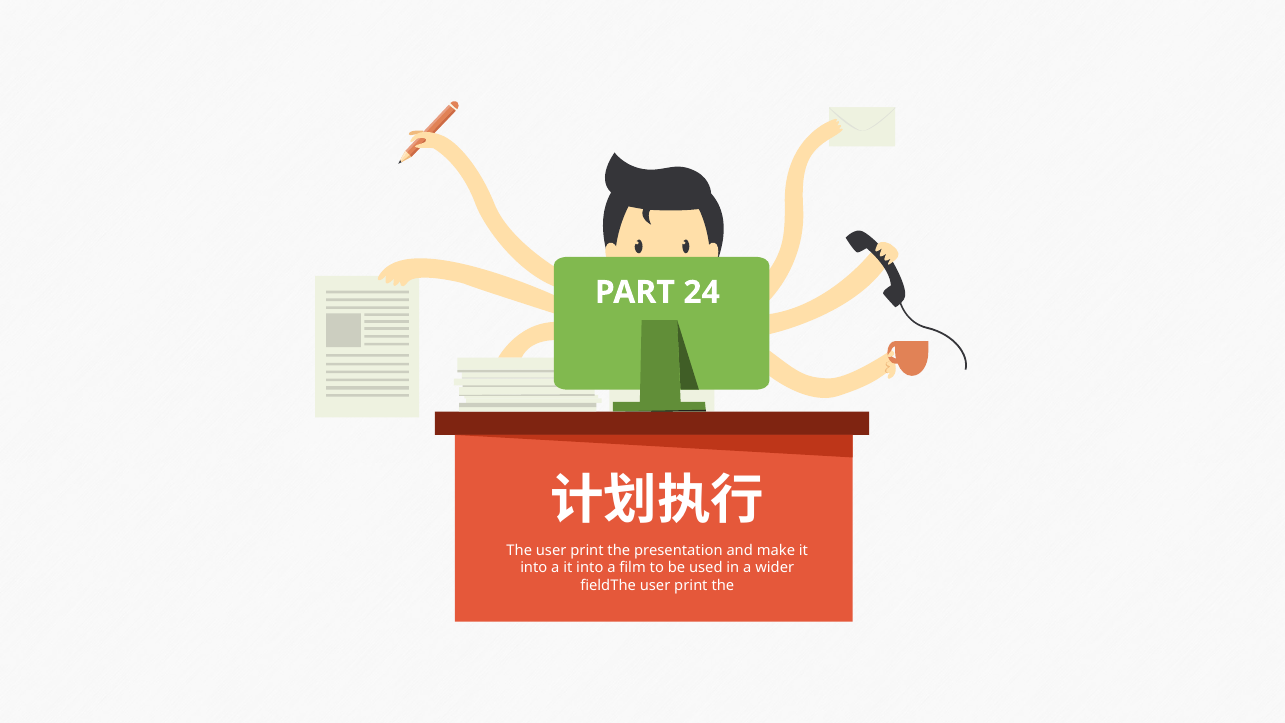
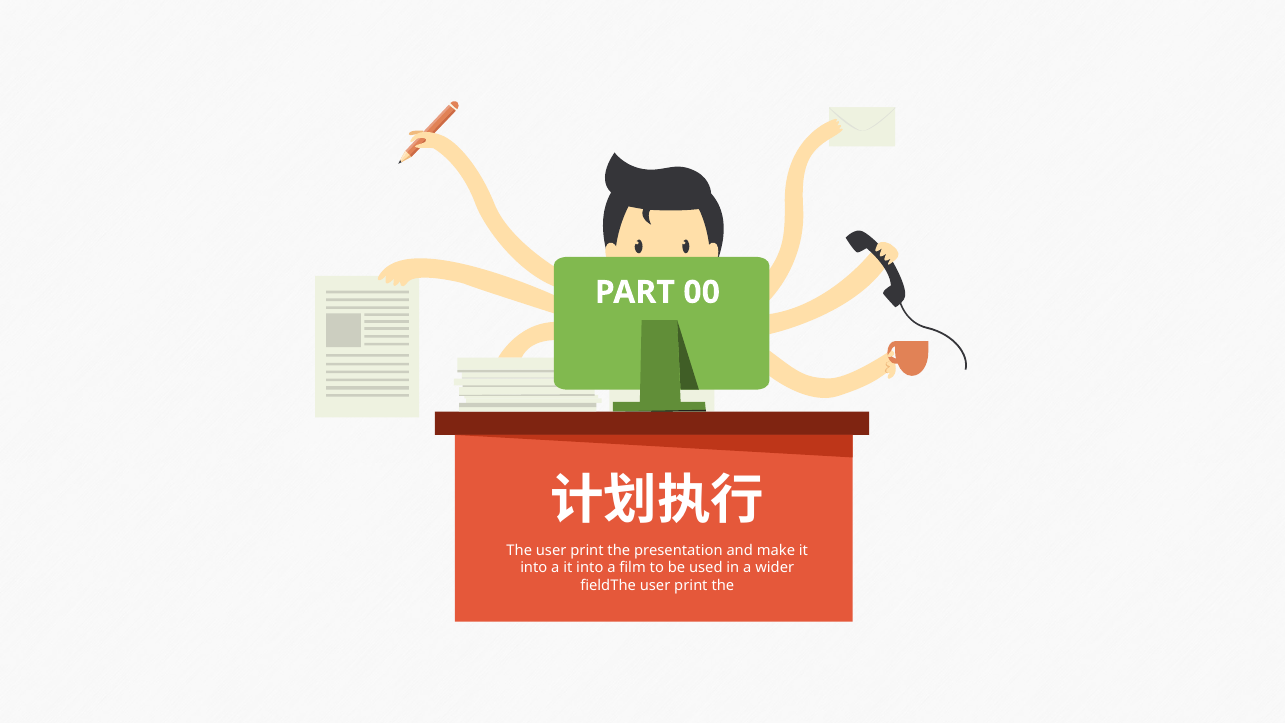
24: 24 -> 00
